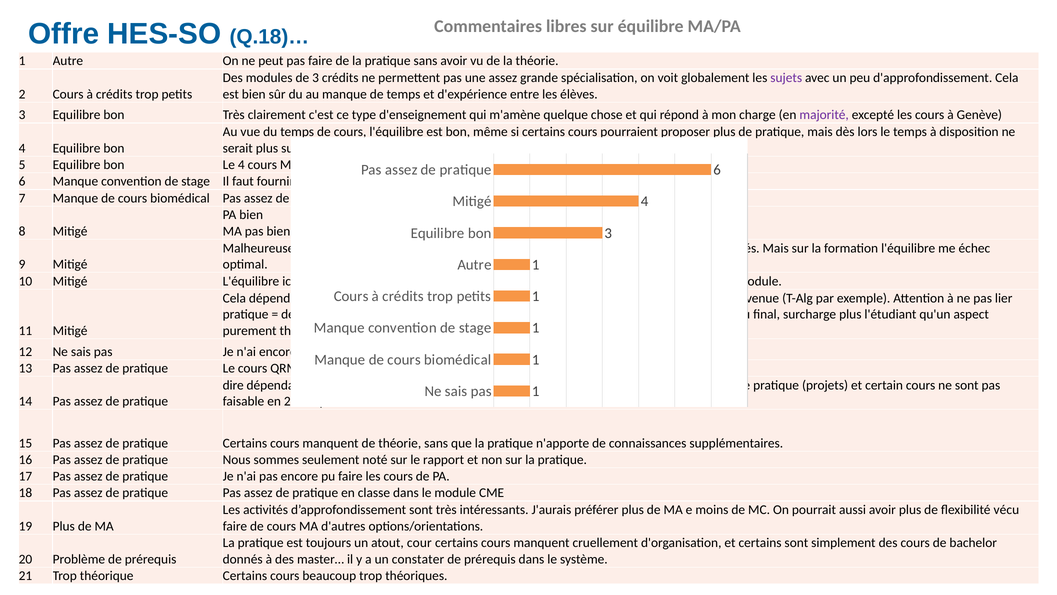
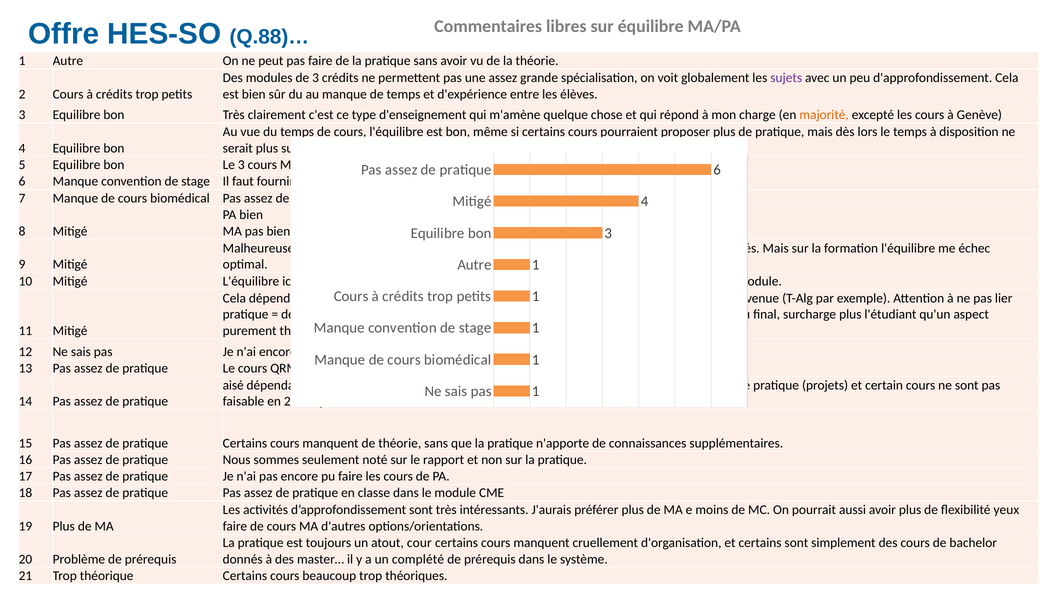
Q.18)…: Q.18)… -> Q.88)…
majorité colour: purple -> orange
Le 4: 4 -> 3
dire: dire -> aisé
vécu: vécu -> yeux
constater: constater -> complété
